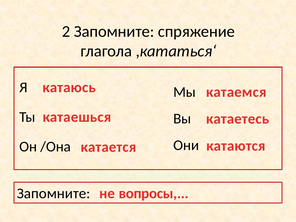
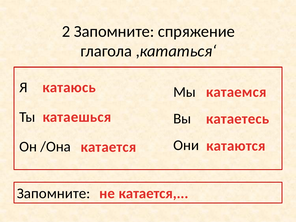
не вопросы: вопросы -> катается
